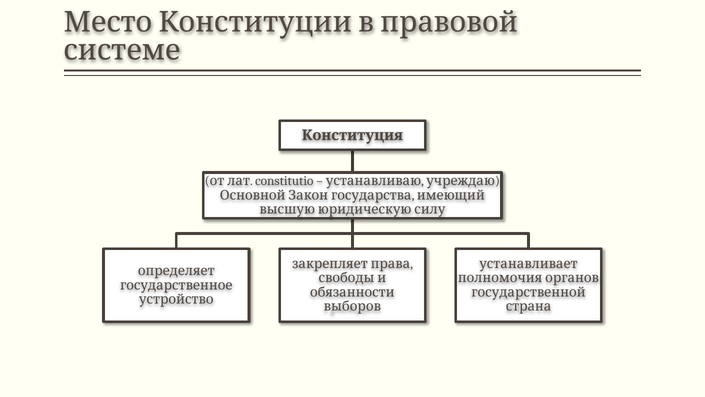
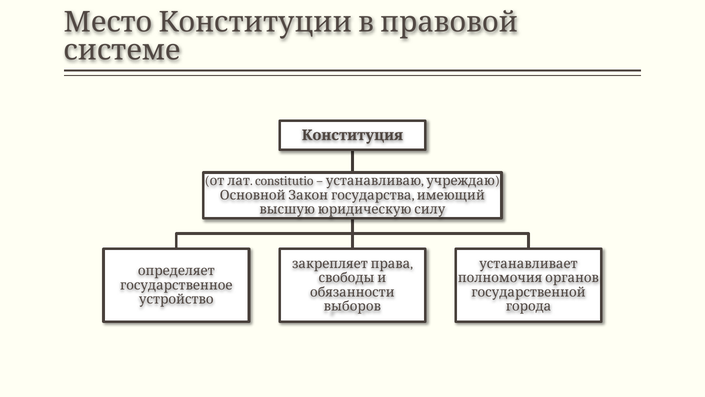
страна: страна -> города
